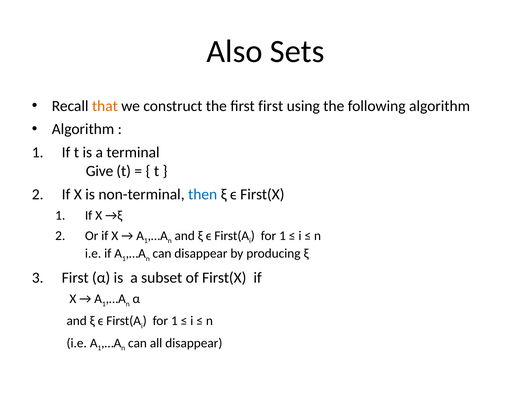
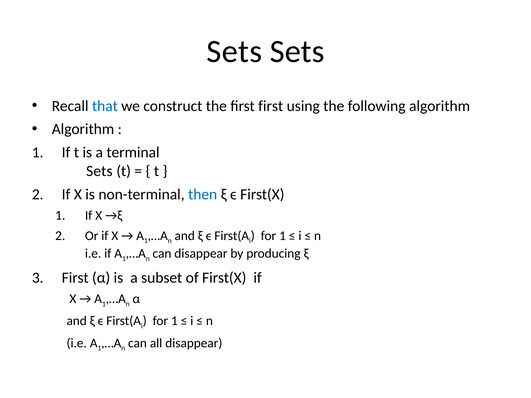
Also at (234, 51): Also -> Sets
that colour: orange -> blue
Give at (100, 171): Give -> Sets
